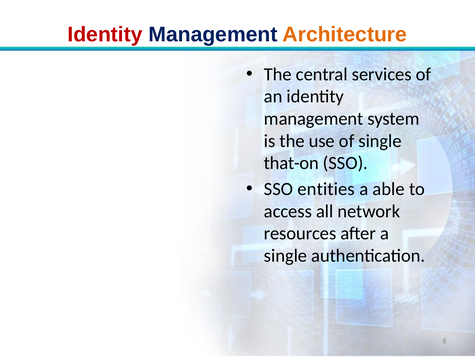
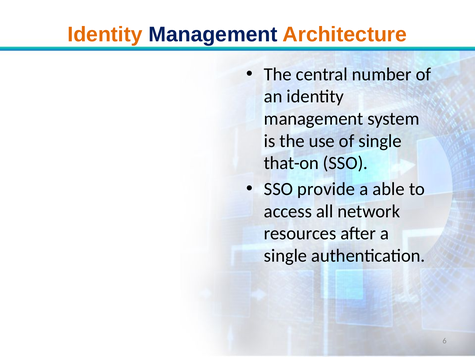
Identity at (105, 34) colour: red -> orange
services: services -> number
entities: entities -> provide
